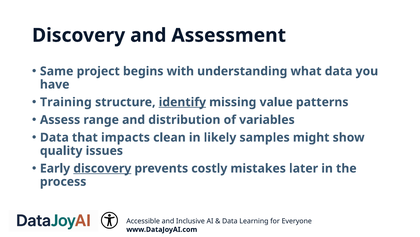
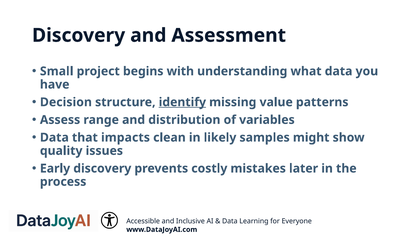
Same: Same -> Small
Training: Training -> Decision
discovery at (102, 168) underline: present -> none
